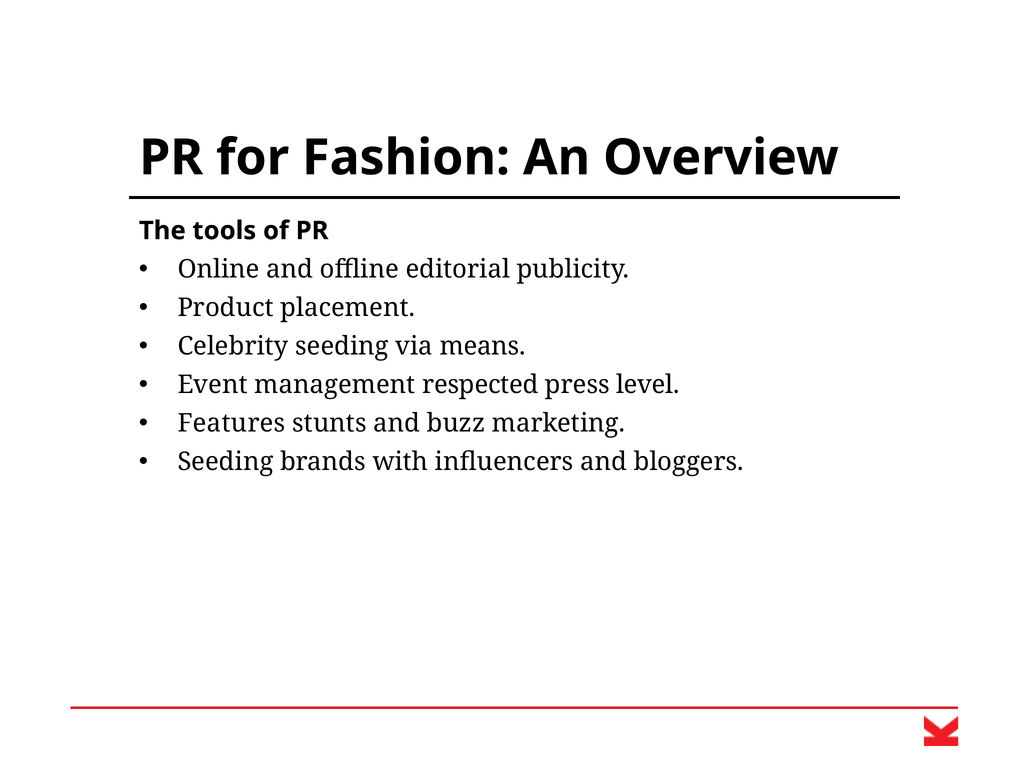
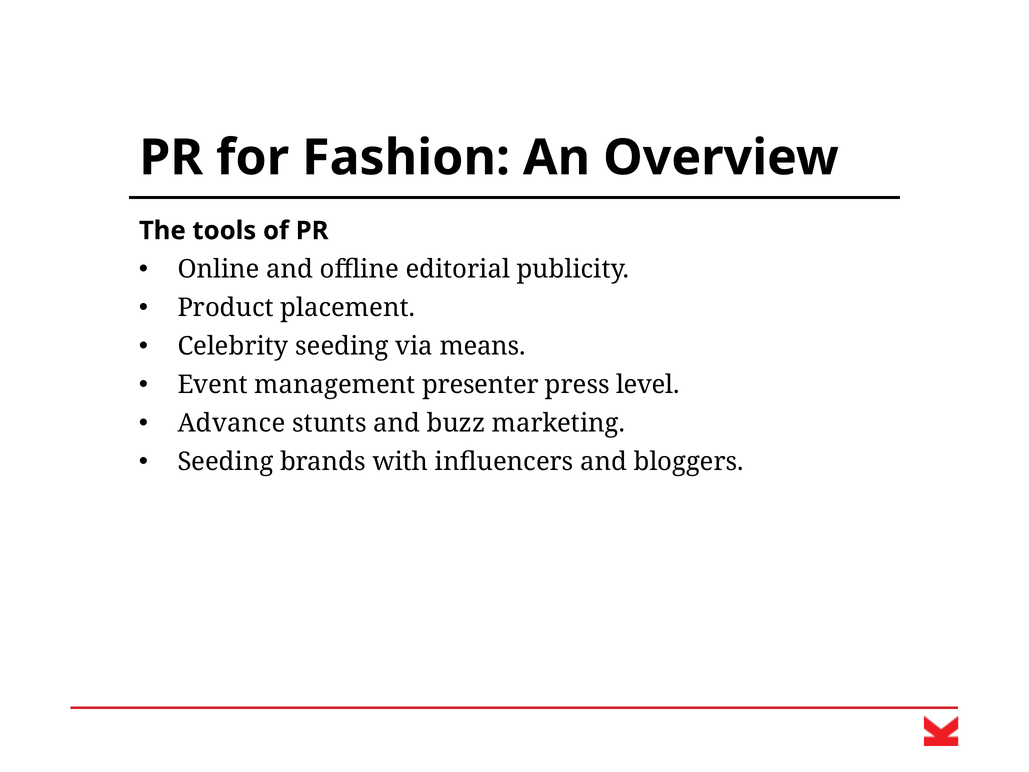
respected: respected -> presenter
Features: Features -> Advance
